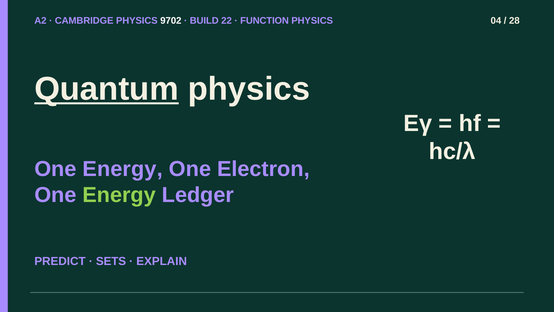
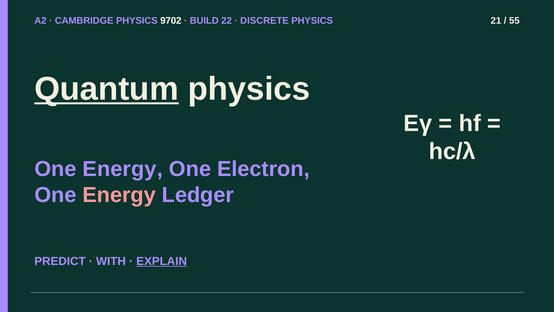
FUNCTION: FUNCTION -> DISCRETE
04: 04 -> 21
28: 28 -> 55
Energy at (119, 195) colour: light green -> pink
SETS: SETS -> WITH
EXPLAIN underline: none -> present
